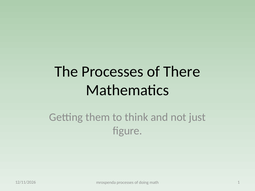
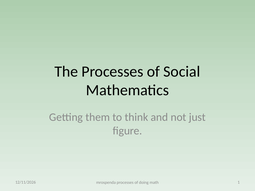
There: There -> Social
